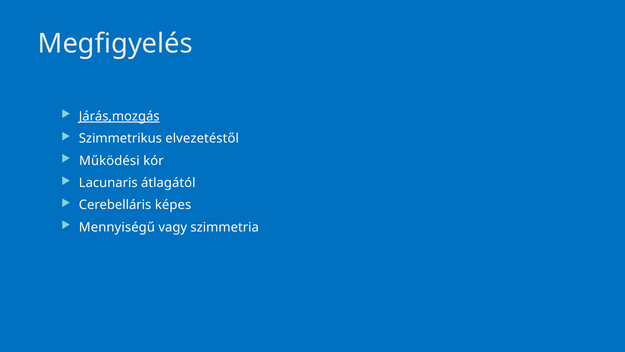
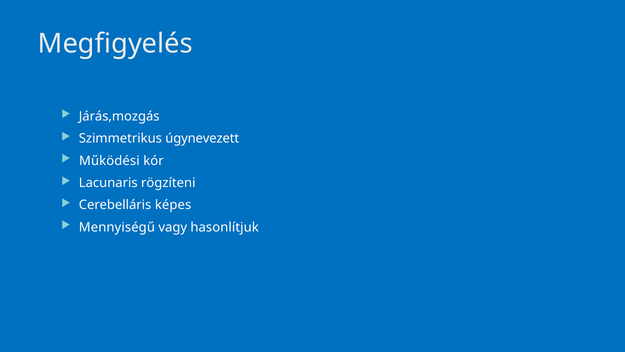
Járás,mozgás underline: present -> none
elvezetéstől: elvezetéstől -> úgynevezett
átlagától: átlagától -> rögzíteni
szimmetria: szimmetria -> hasonlítjuk
